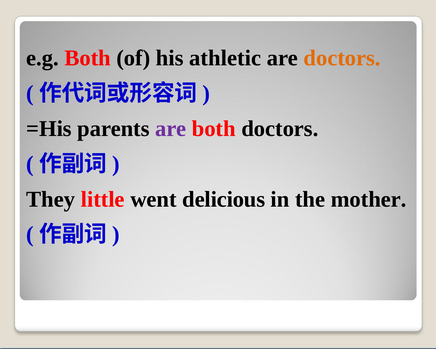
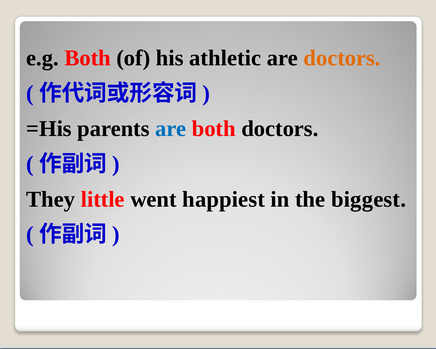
are at (171, 129) colour: purple -> blue
delicious: delicious -> happiest
mother: mother -> biggest
